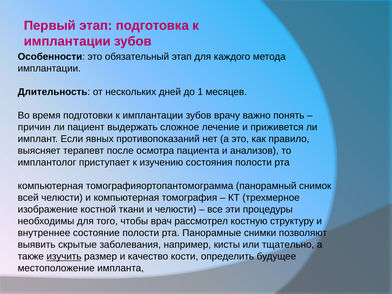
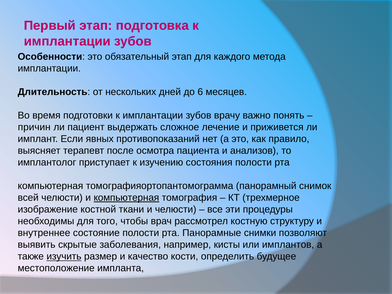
1: 1 -> 6
компьютерная at (126, 198) underline: none -> present
тщательно: тщательно -> имплантов
